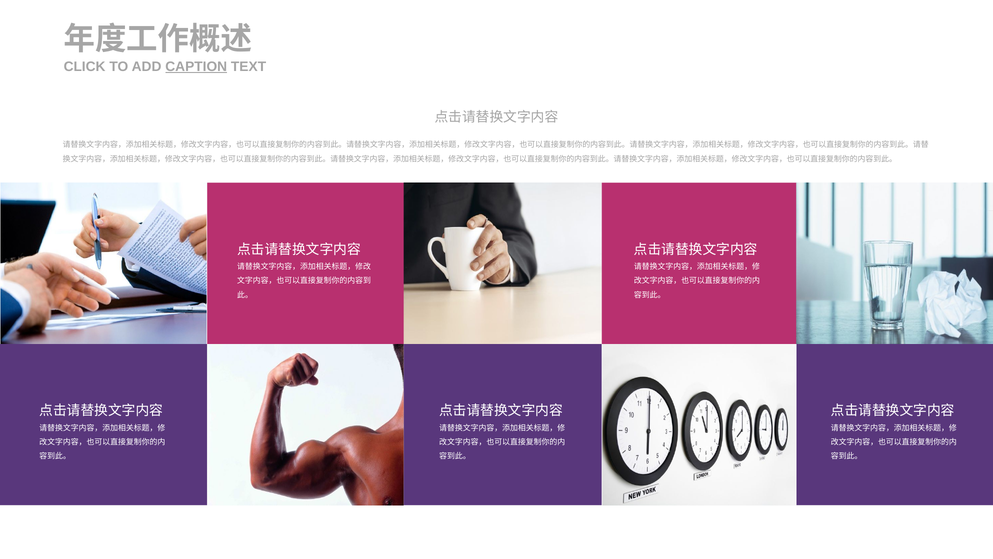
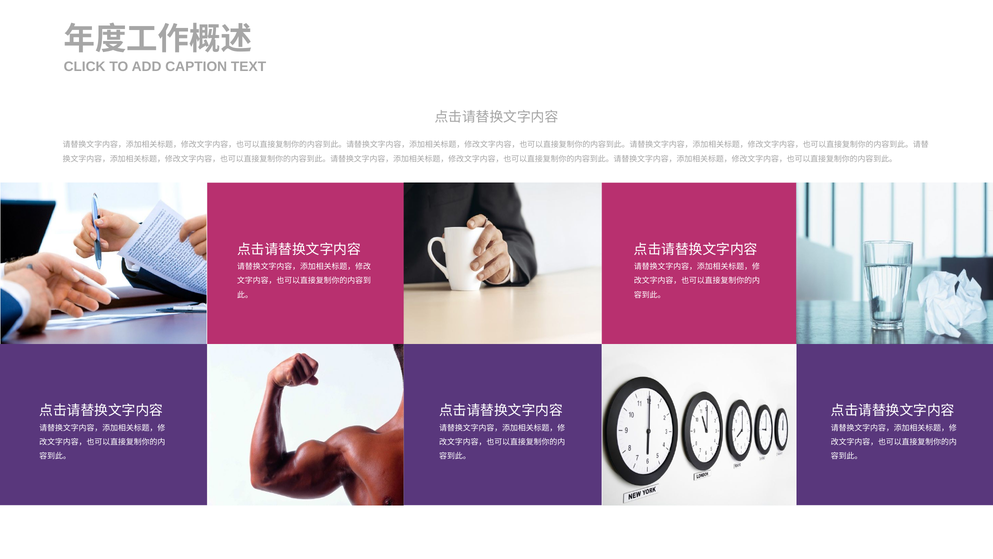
CAPTION underline: present -> none
